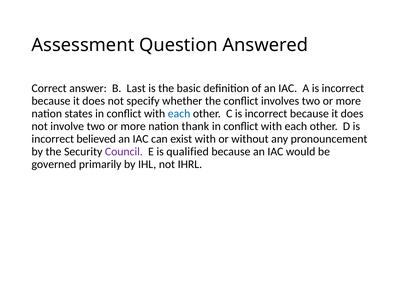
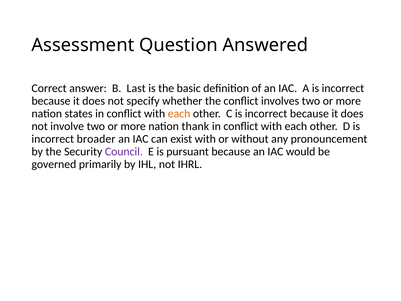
each at (179, 114) colour: blue -> orange
believed: believed -> broader
qualified: qualified -> pursuant
